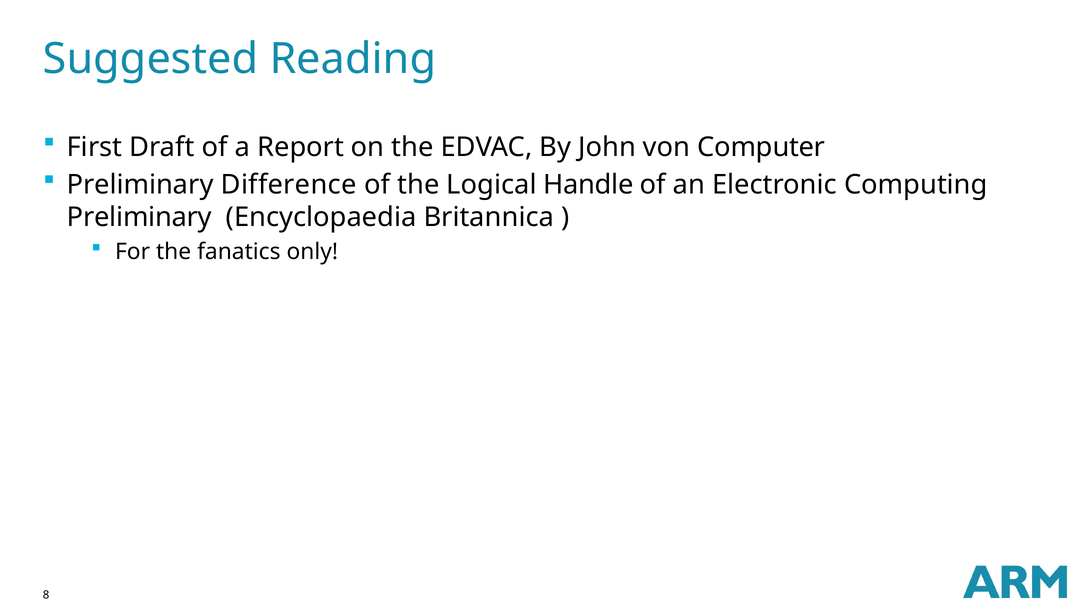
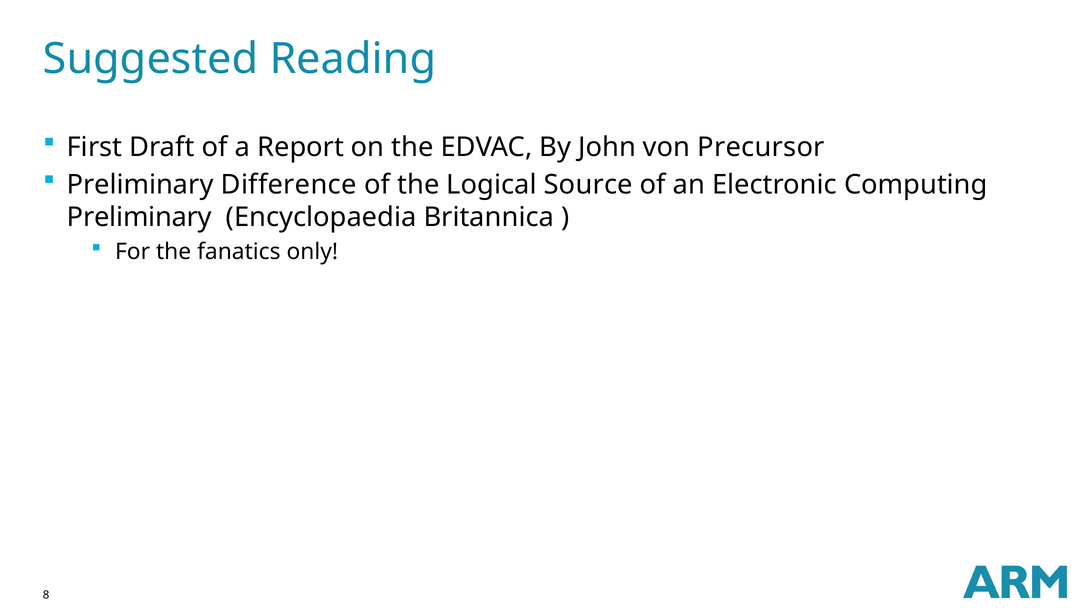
Computer: Computer -> Precursor
Handle: Handle -> Source
